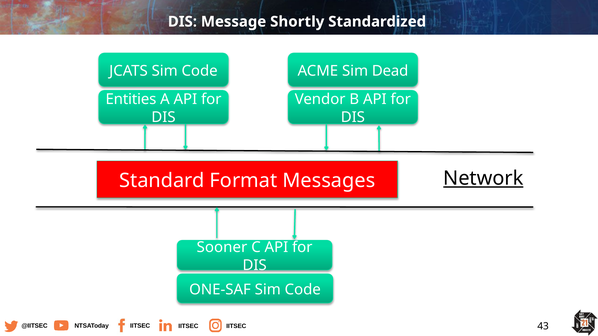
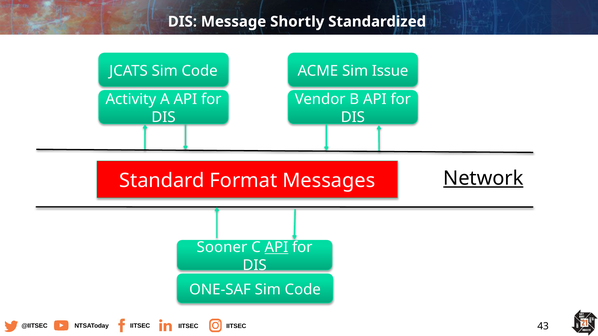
Dead: Dead -> Issue
Entities: Entities -> Activity
API at (276, 248) underline: none -> present
